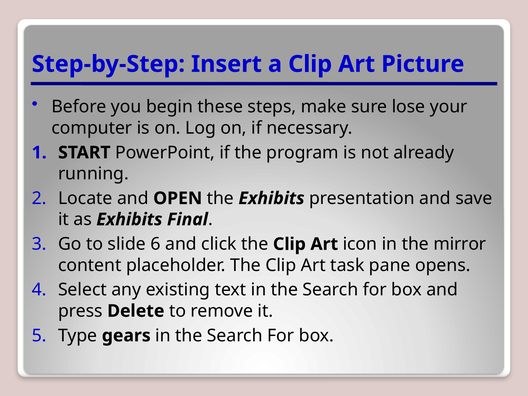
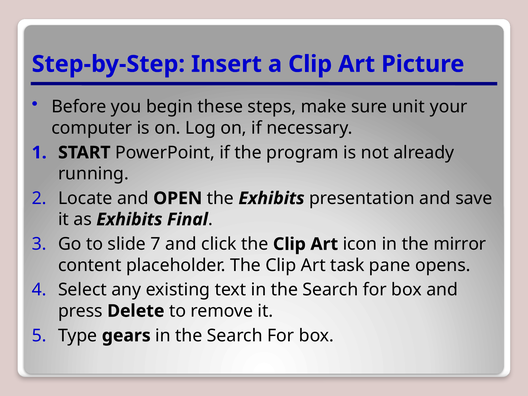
lose: lose -> unit
6: 6 -> 7
